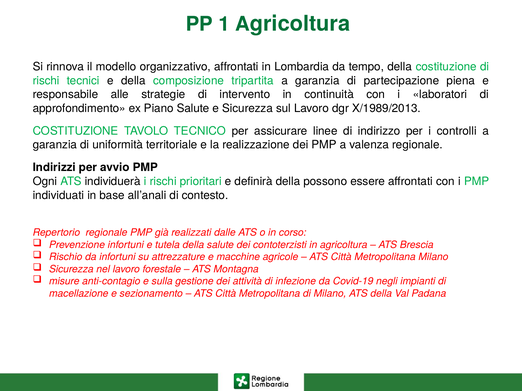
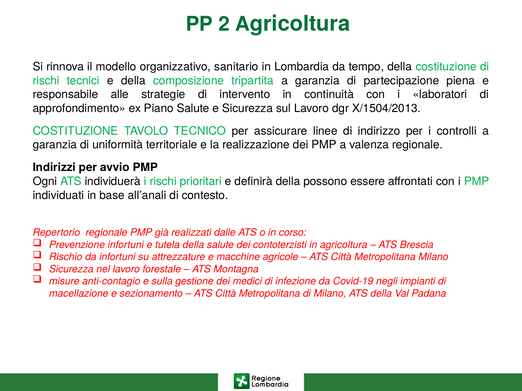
1: 1 -> 2
organizzativo affrontati: affrontati -> sanitario
X/1989/2013: X/1989/2013 -> X/1504/2013
attività: attività -> medici
